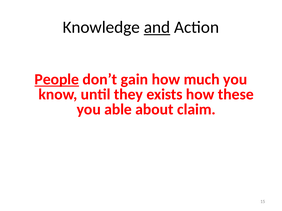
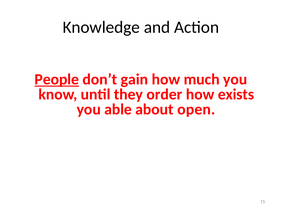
and underline: present -> none
exists: exists -> order
these: these -> exists
claim: claim -> open
